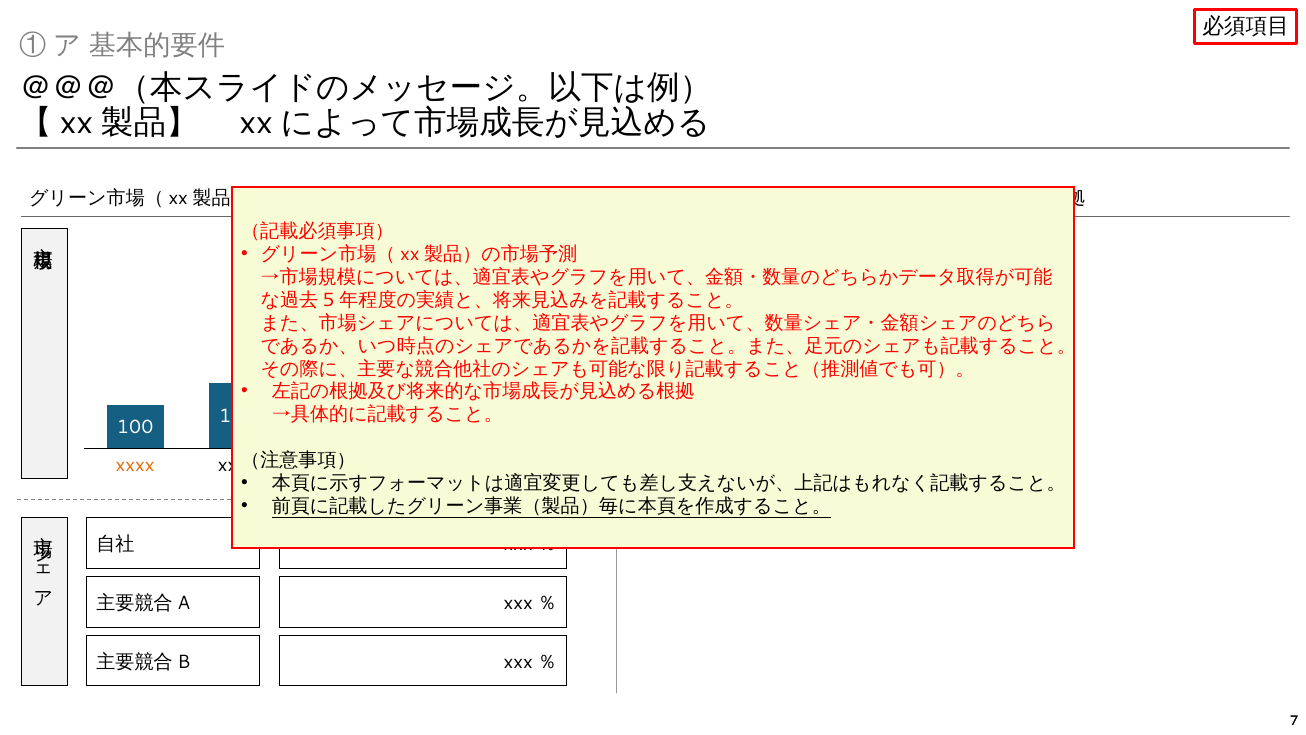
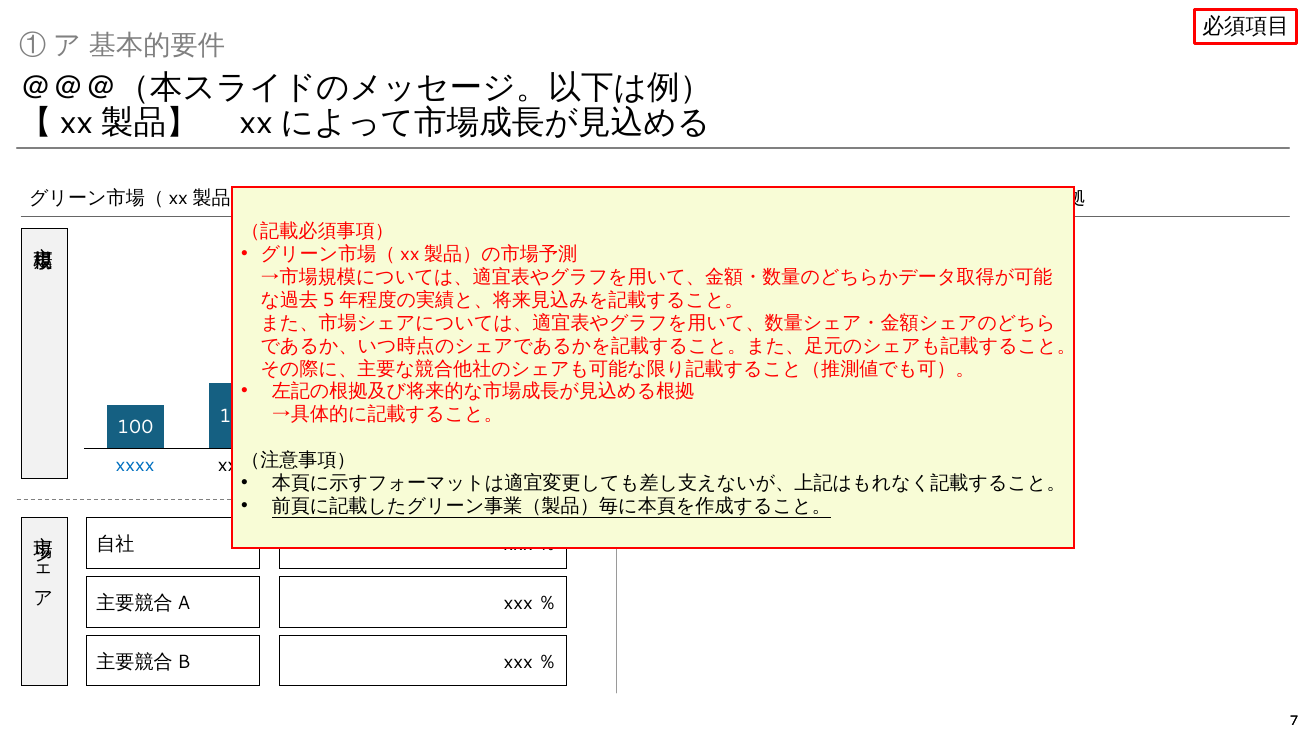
xxxx at (135, 465) colour: orange -> blue
